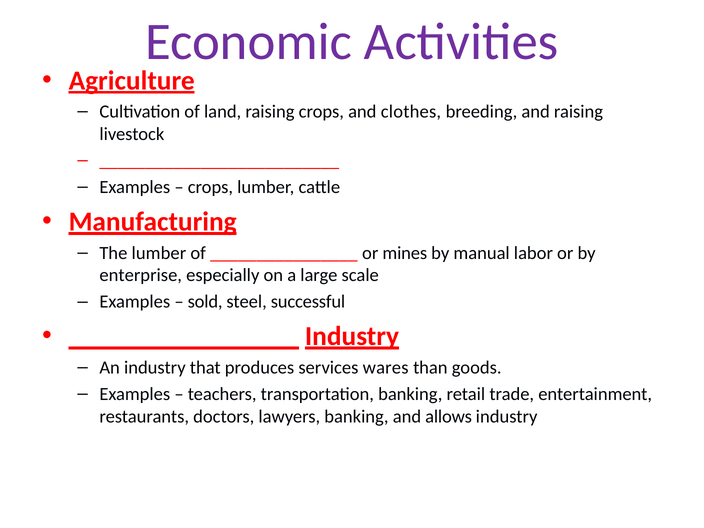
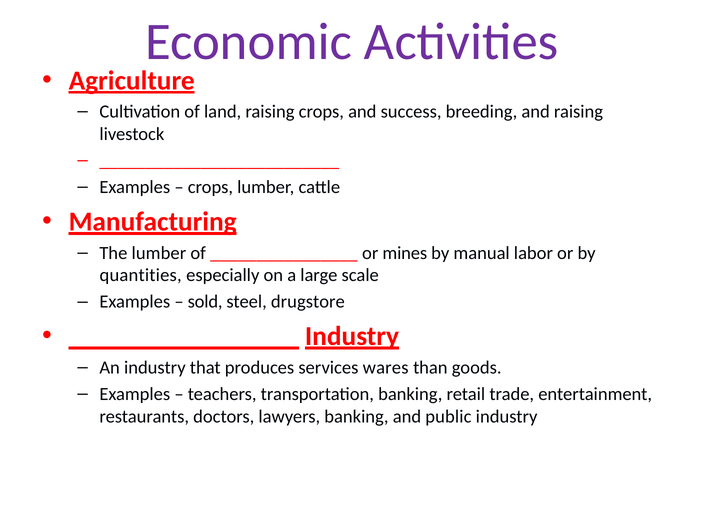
clothes: clothes -> success
enterprise: enterprise -> quantities
successful: successful -> drugstore
allows: allows -> public
